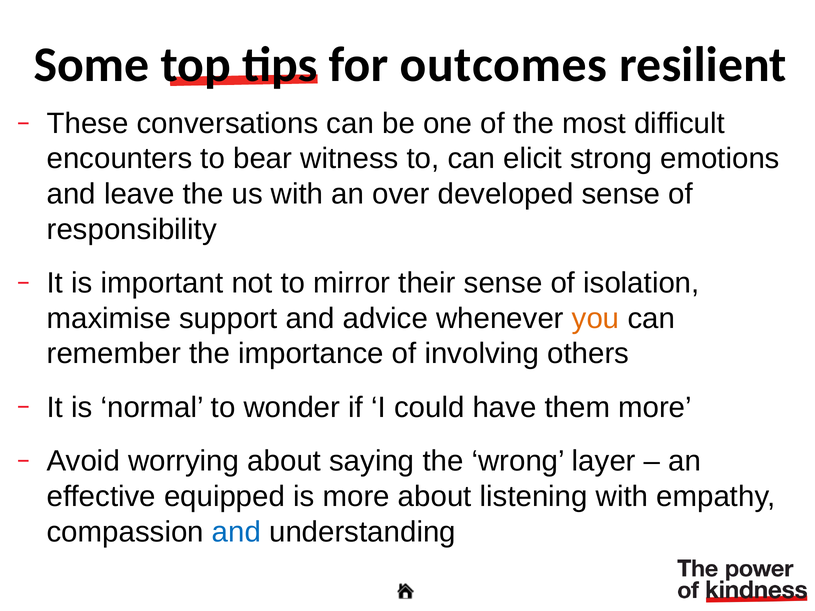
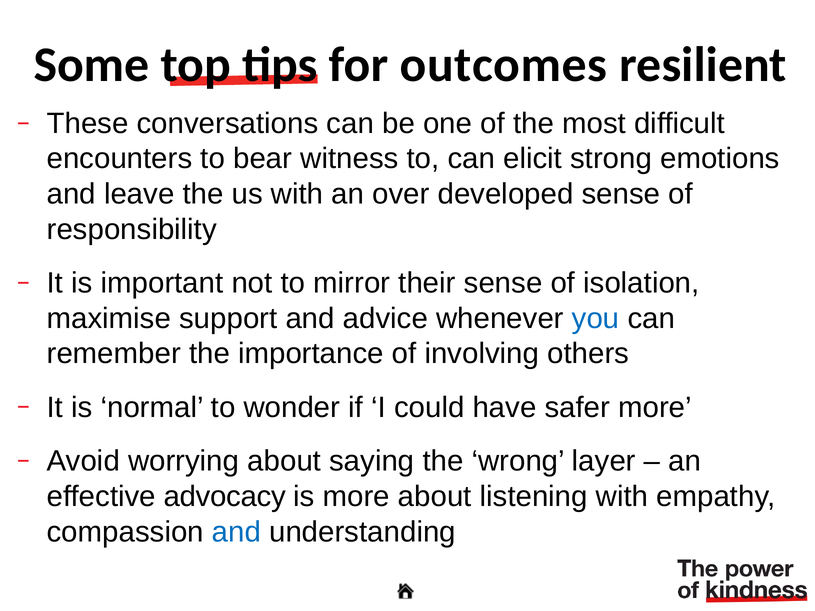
you colour: orange -> blue
them: them -> safer
equipped: equipped -> advocacy
